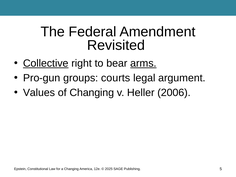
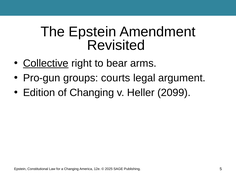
The Federal: Federal -> Epstein
arms underline: present -> none
Values: Values -> Edition
2006: 2006 -> 2099
